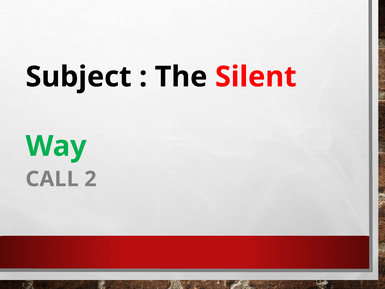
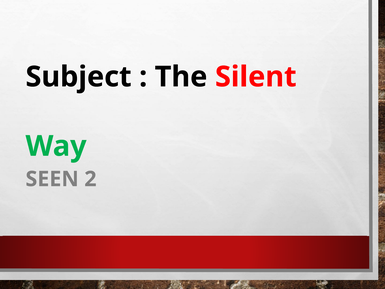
CALL: CALL -> SEEN
